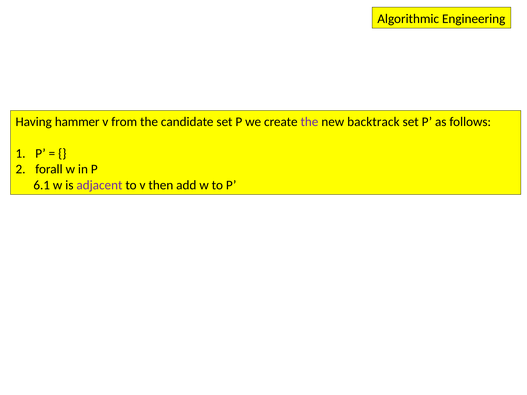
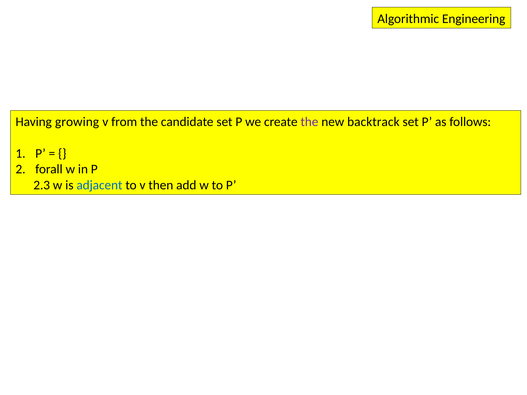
hammer: hammer -> growing
6.1: 6.1 -> 2.3
adjacent colour: purple -> blue
